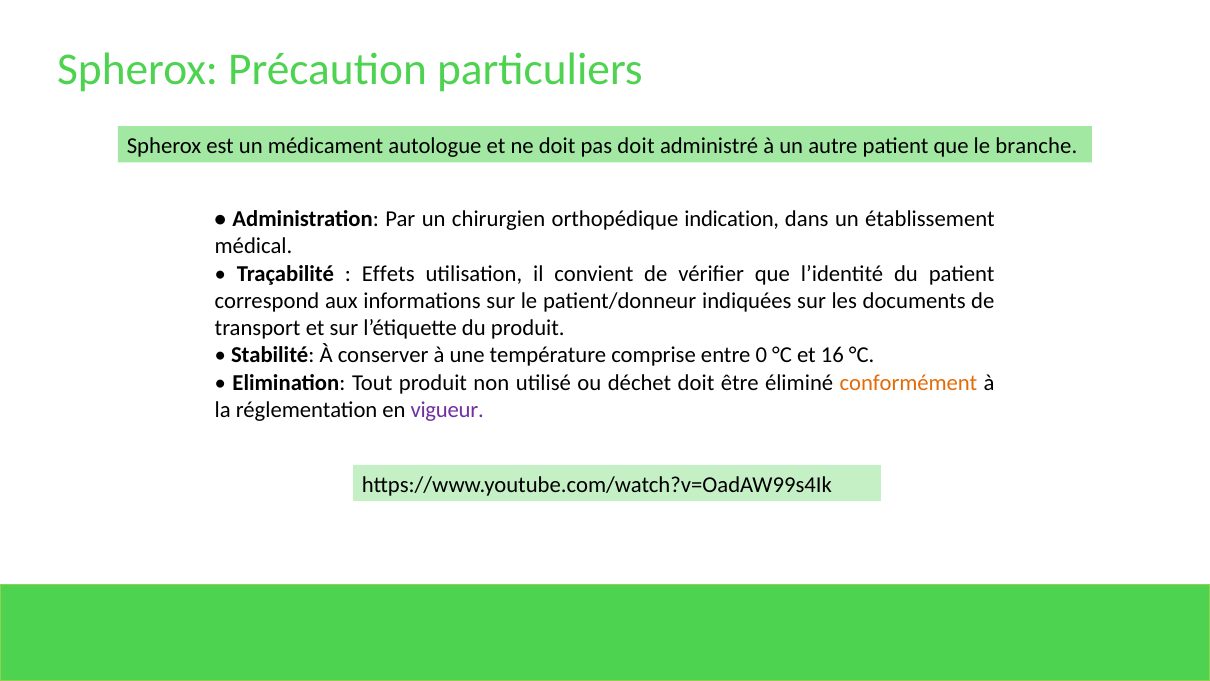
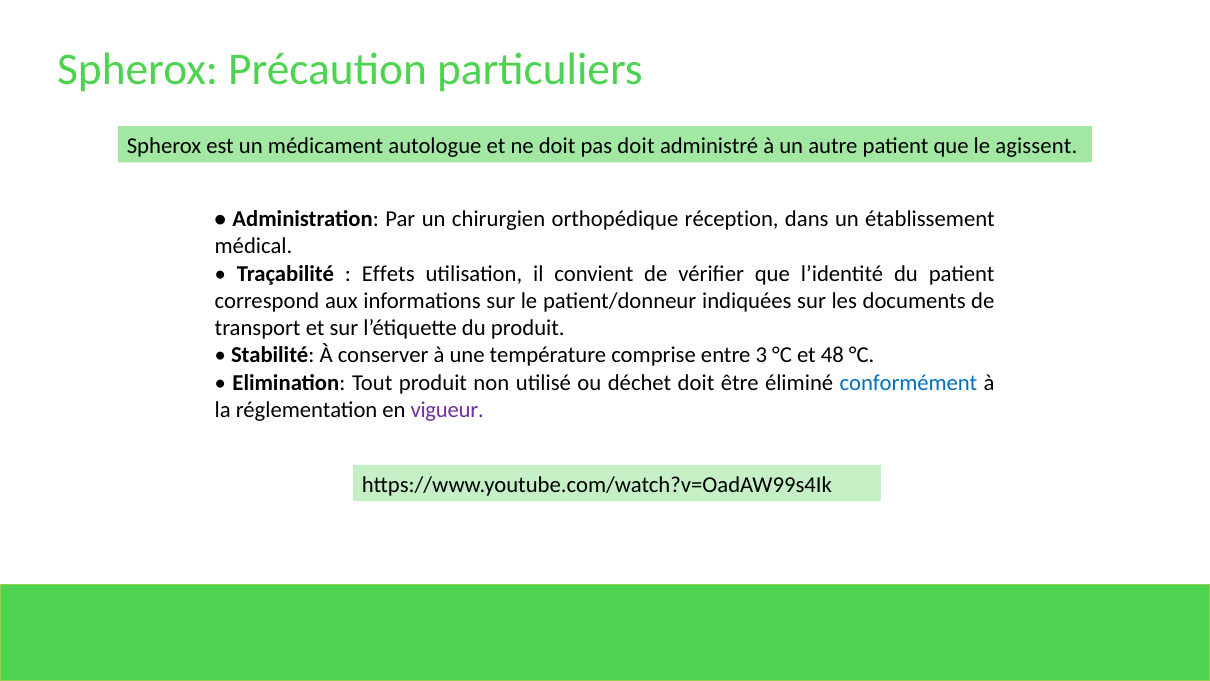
branche: branche -> agissent
indication: indication -> réception
0: 0 -> 3
16: 16 -> 48
conformément colour: orange -> blue
